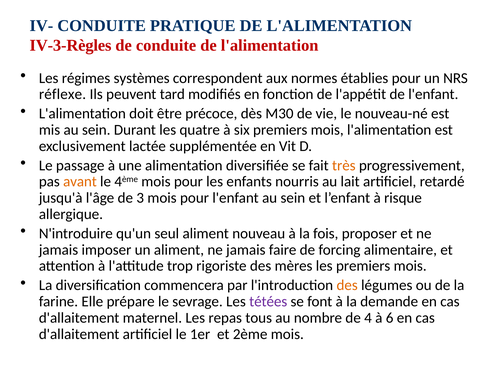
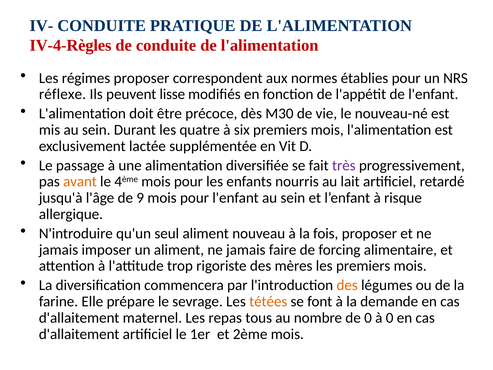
IV-3‑Règles: IV-3‑Règles -> IV-4‑Règles
régimes systèmes: systèmes -> proposer
tard: tard -> lisse
très colour: orange -> purple
3: 3 -> 9
tétées colour: purple -> orange
de 4: 4 -> 0
à 6: 6 -> 0
